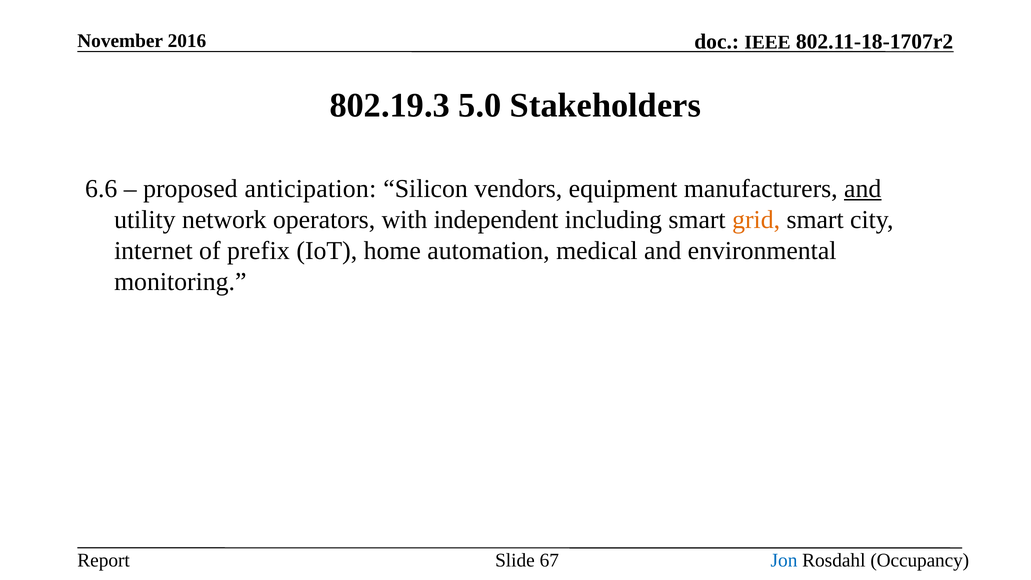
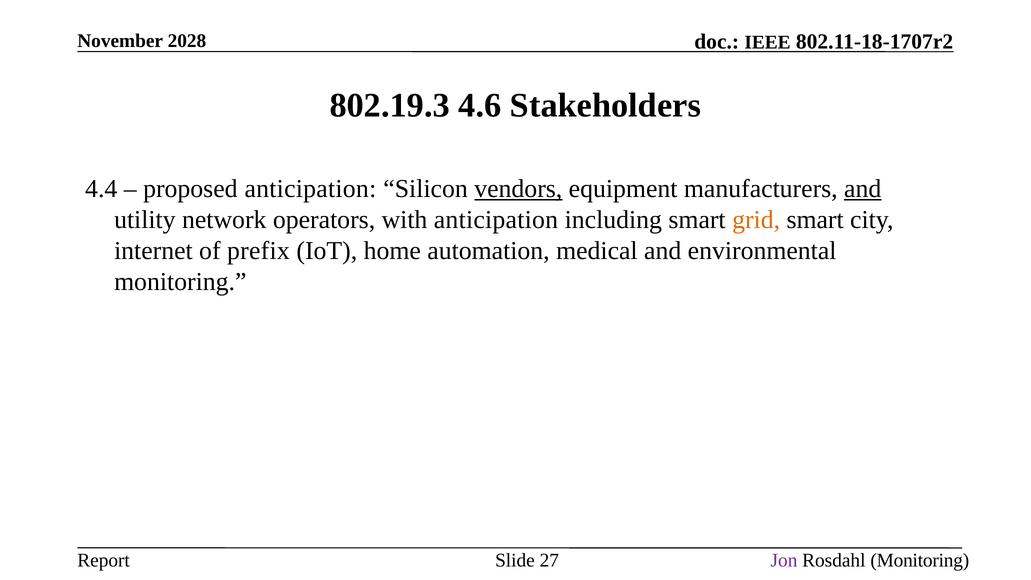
2016: 2016 -> 2028
5.0: 5.0 -> 4.6
6.6: 6.6 -> 4.4
vendors underline: none -> present
with independent: independent -> anticipation
67: 67 -> 27
Jon colour: blue -> purple
Rosdahl Occupancy: Occupancy -> Monitoring
